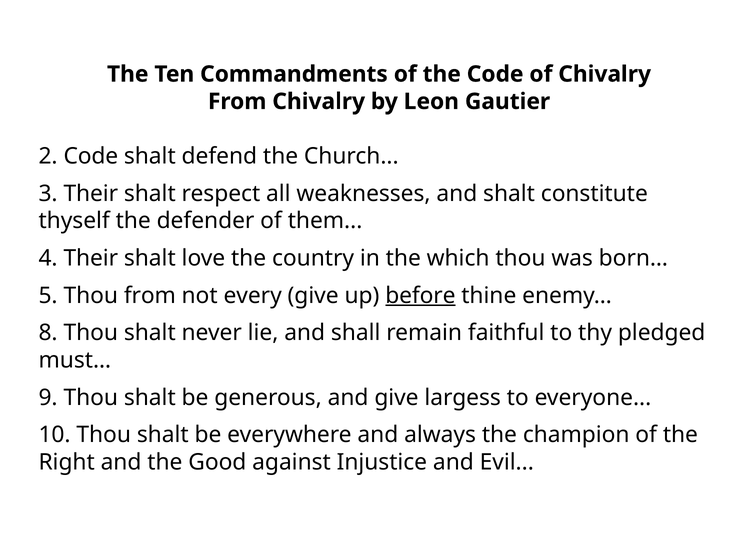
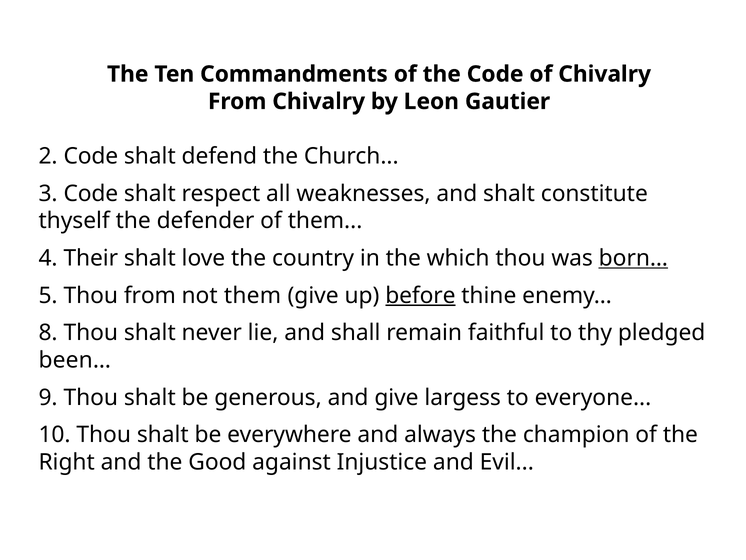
3 Their: Their -> Code
born… underline: none -> present
not every: every -> them
must…: must… -> been…
